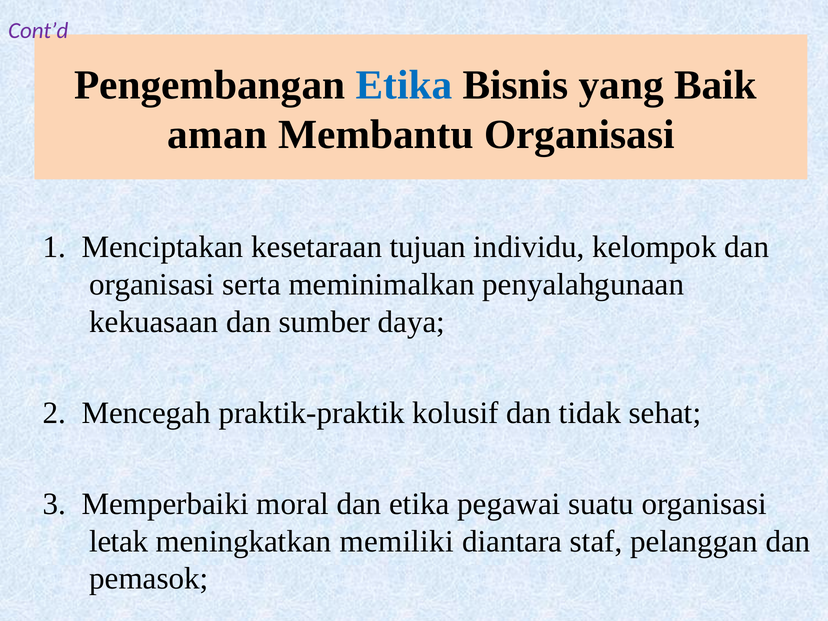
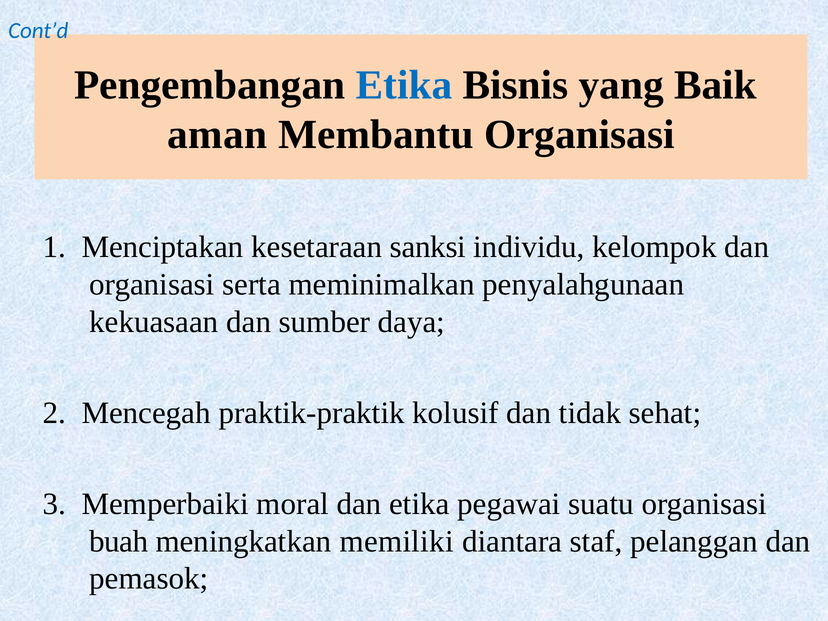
Cont’d colour: purple -> blue
tujuan: tujuan -> sanksi
letak: letak -> buah
